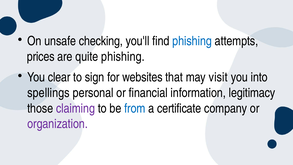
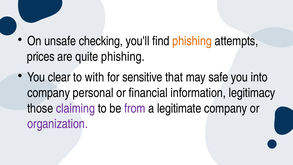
phishing at (192, 41) colour: blue -> orange
sign: sign -> with
websites: websites -> sensitive
visit: visit -> safe
spellings at (48, 93): spellings -> company
from colour: blue -> purple
certificate: certificate -> legitimate
